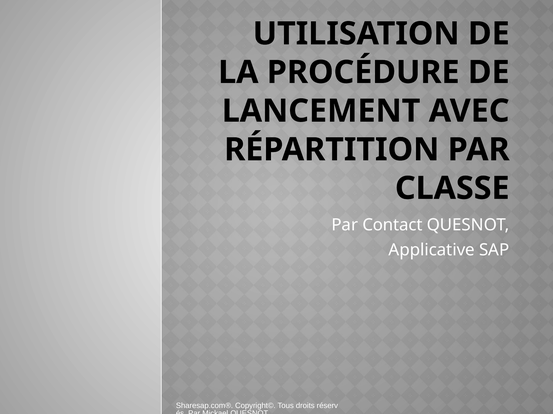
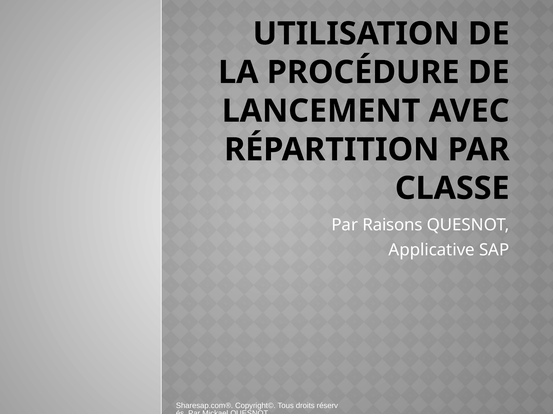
Contact: Contact -> Raisons
